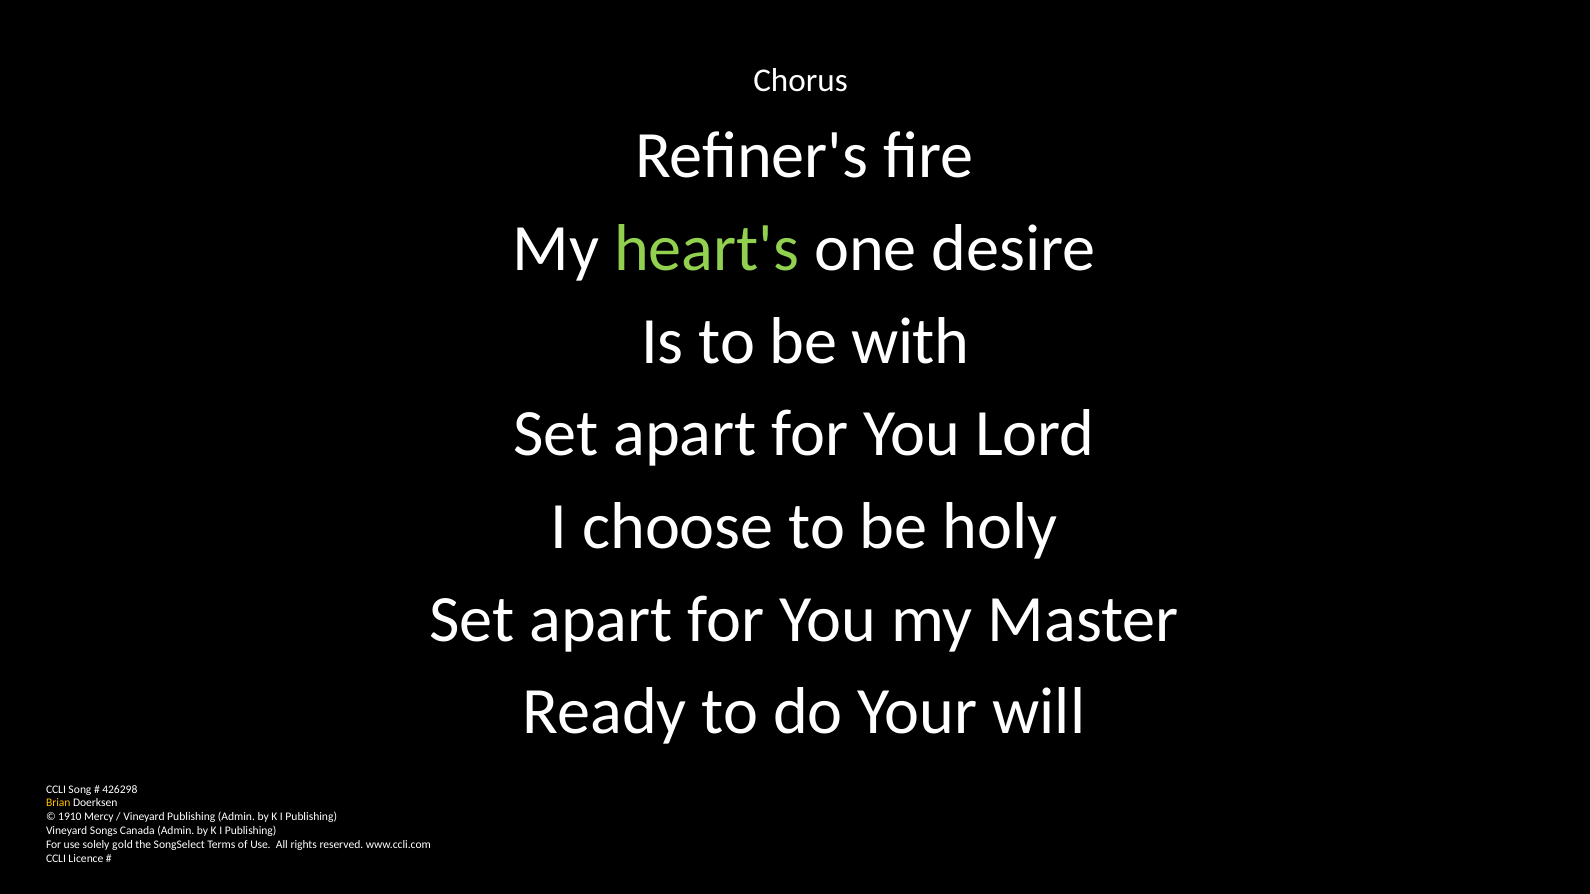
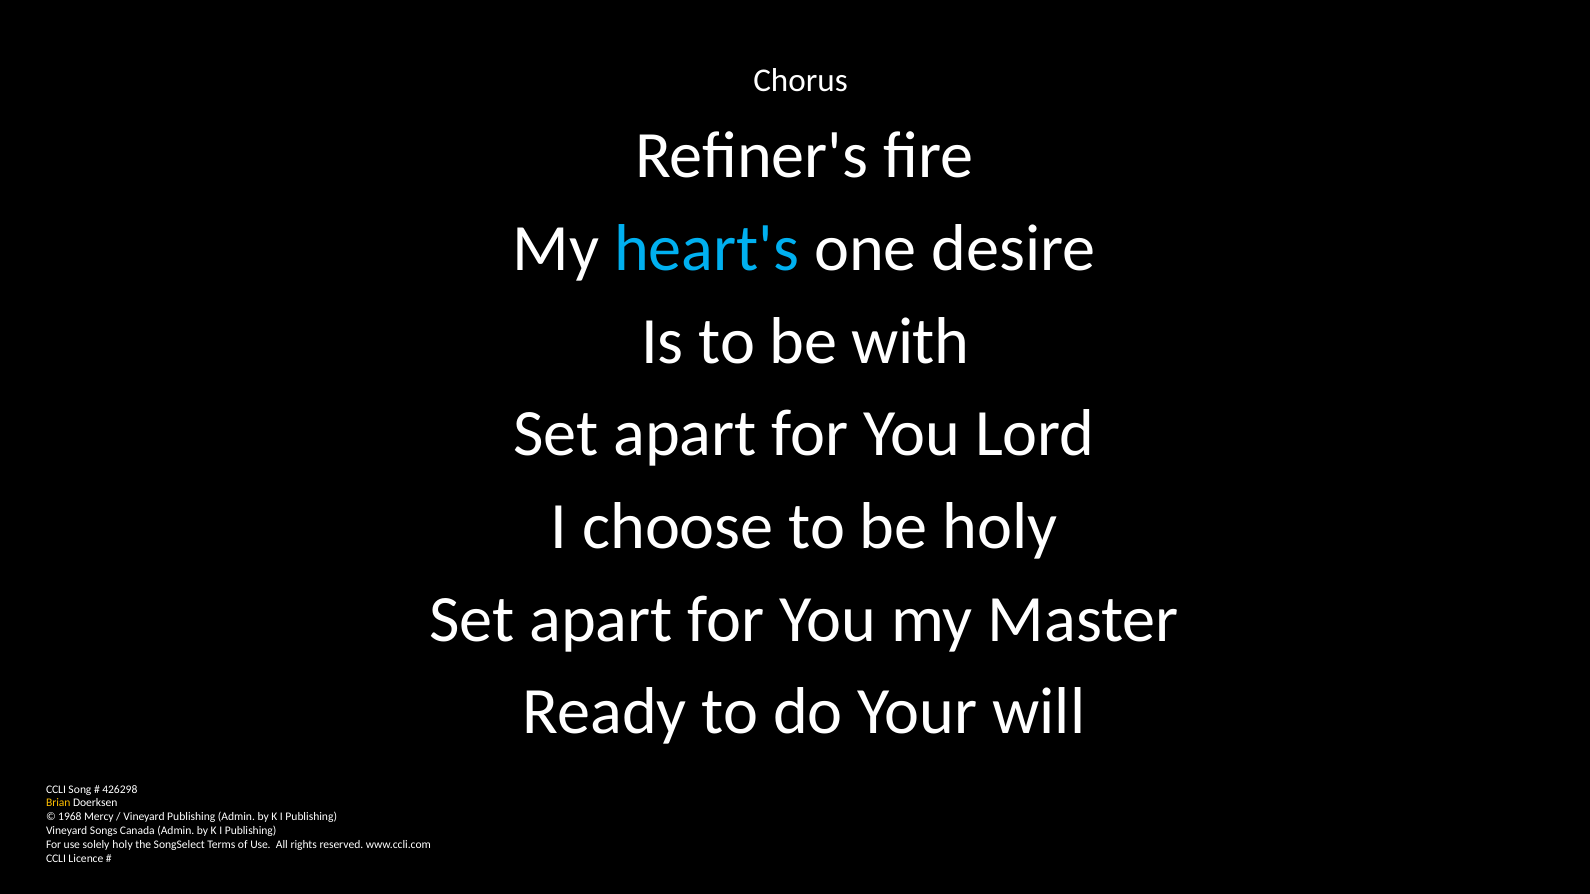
heart's colour: light green -> light blue
1910: 1910 -> 1968
solely gold: gold -> holy
